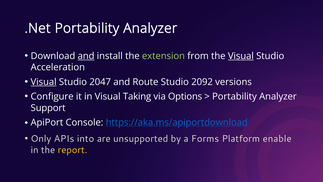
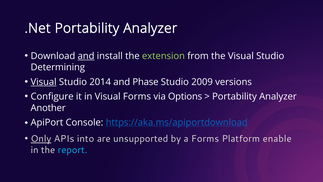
Visual at (241, 56) underline: present -> none
Acceleration: Acceleration -> Determining
2047: 2047 -> 2014
Route: Route -> Phase
2092: 2092 -> 2009
Visual Taking: Taking -> Forms
Support: Support -> Another
Only underline: none -> present
report colour: yellow -> light blue
